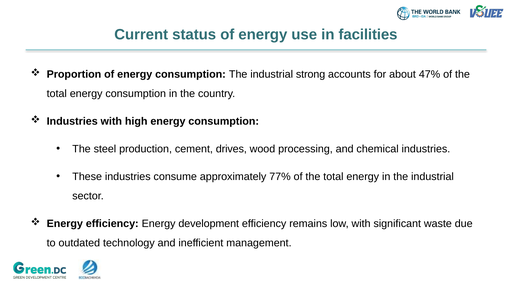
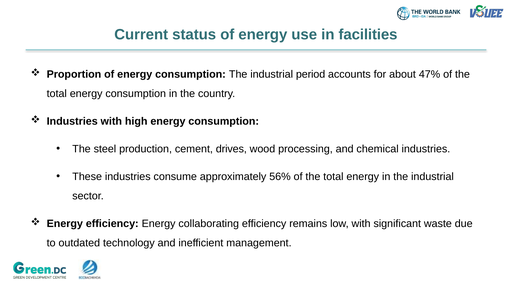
strong: strong -> period
77%: 77% -> 56%
development: development -> collaborating
